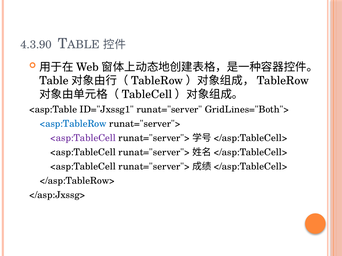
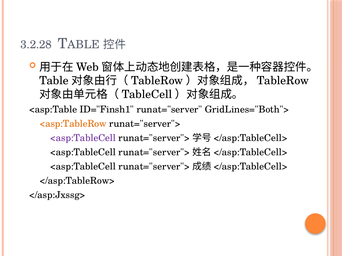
4.3.90: 4.3.90 -> 3.2.28
ID="Jxssg1: ID="Jxssg1 -> ID="Finsh1
<asp:TableRow colour: blue -> orange
